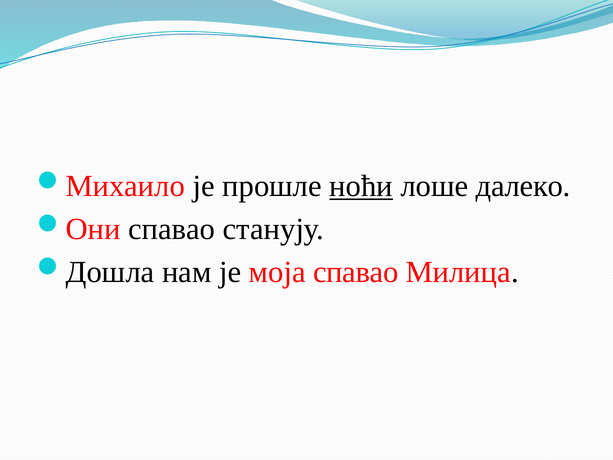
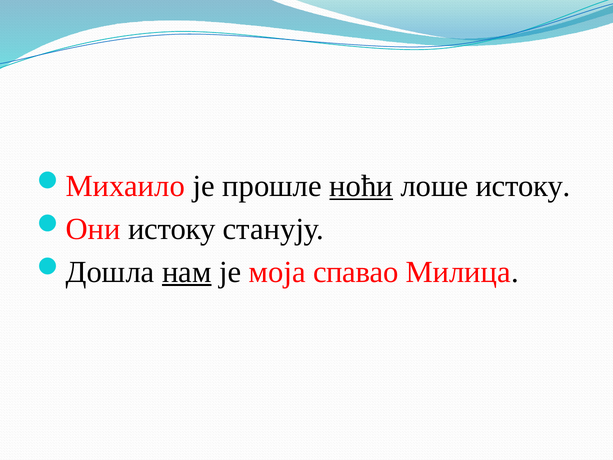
лоше далеко: далеко -> истоку
спавао at (172, 229): спавао -> истоку
нам underline: none -> present
